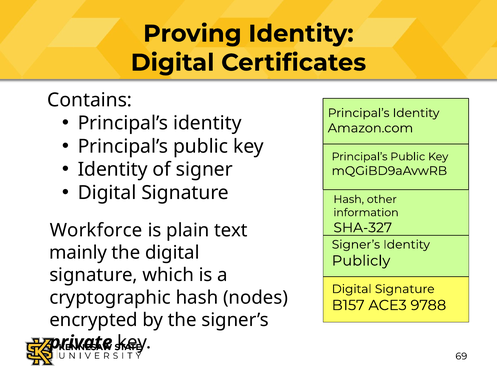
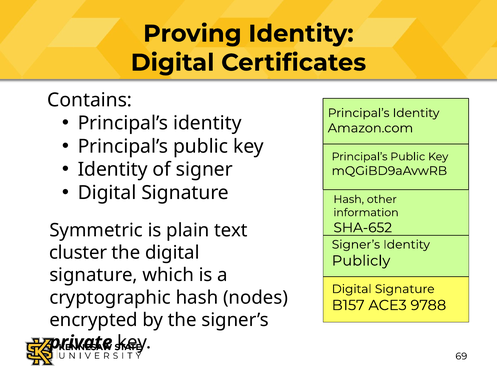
SHA-327: SHA-327 -> SHA-652
Workforce: Workforce -> Symmetric
mainly: mainly -> cluster
